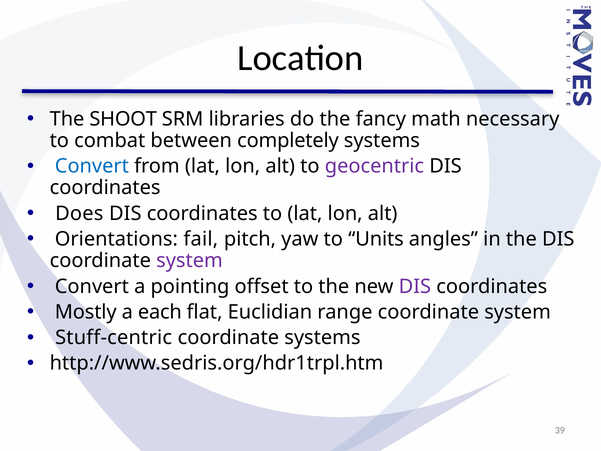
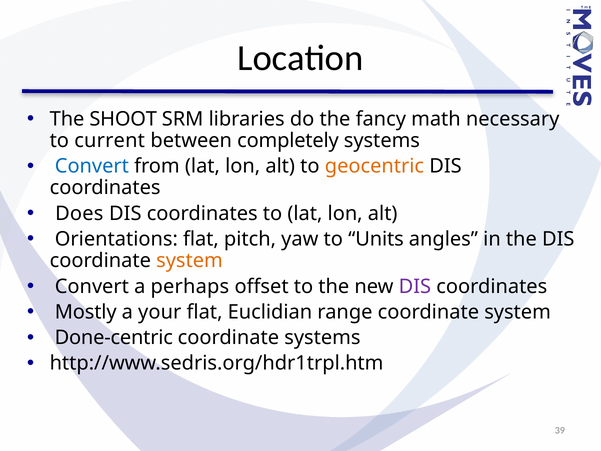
combat: combat -> current
geocentric colour: purple -> orange
Orientations fail: fail -> flat
system at (190, 261) colour: purple -> orange
pointing: pointing -> perhaps
each: each -> your
Stuff-centric: Stuff-centric -> Done-centric
